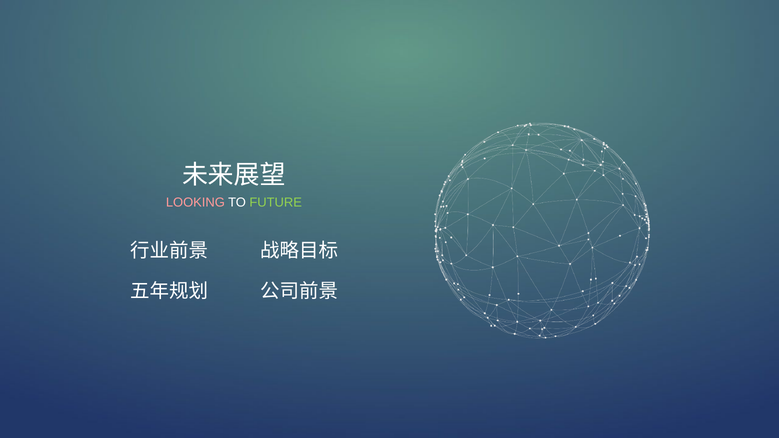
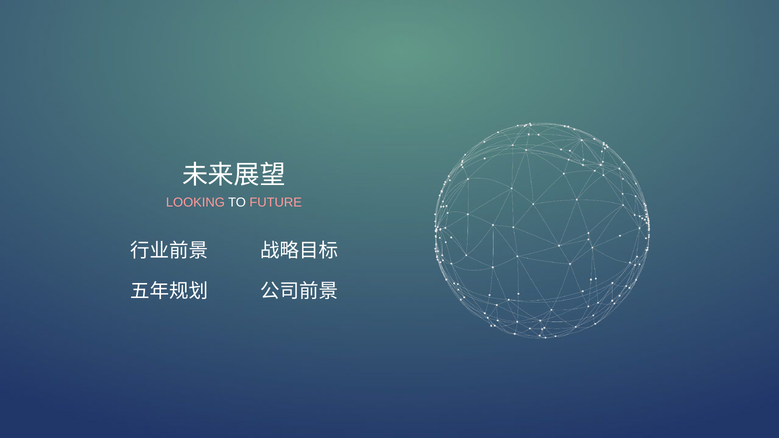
FUTURE colour: light green -> pink
